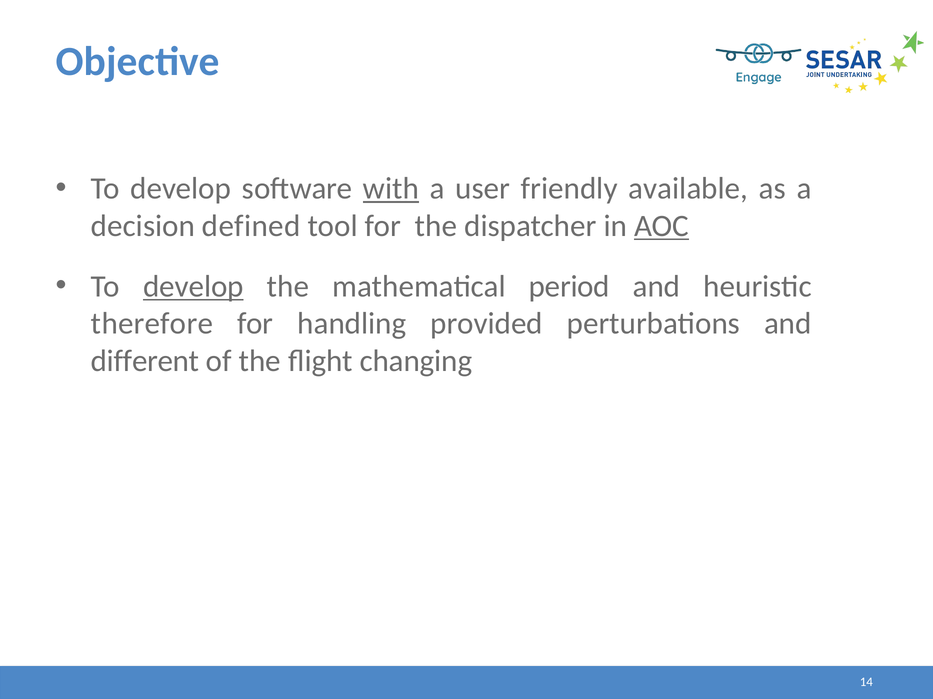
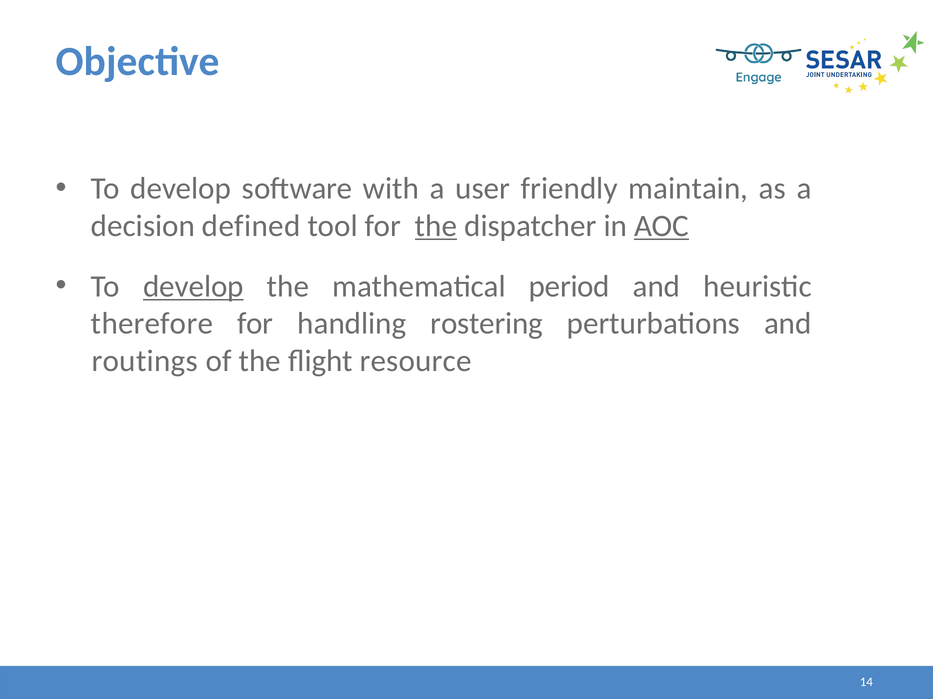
with underline: present -> none
available: available -> maintain
the at (436, 226) underline: none -> present
provided: provided -> rostering
different: different -> routings
changing: changing -> resource
